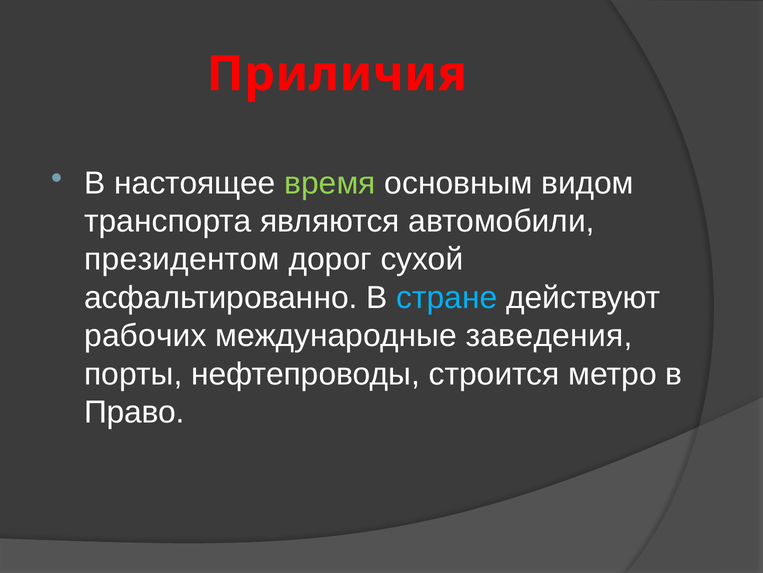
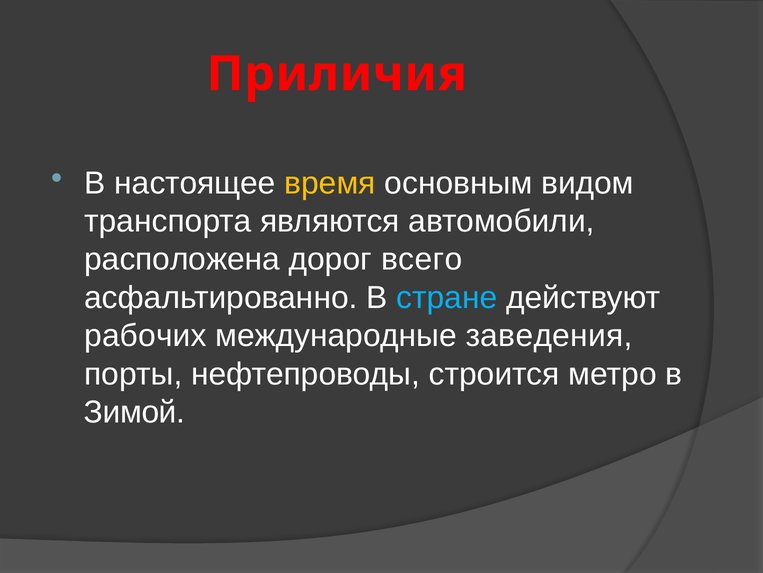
время colour: light green -> yellow
президентом: президентом -> расположена
сухой: сухой -> всего
Право: Право -> Зимой
